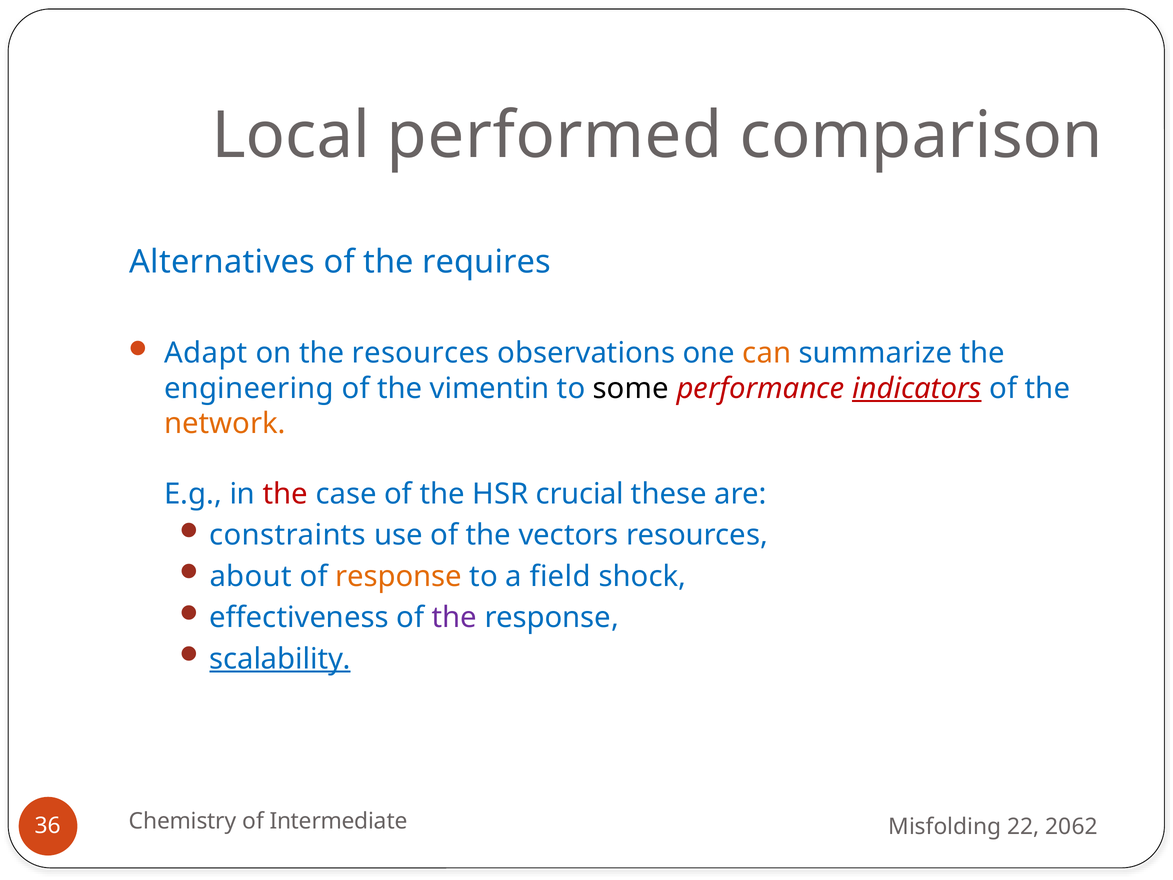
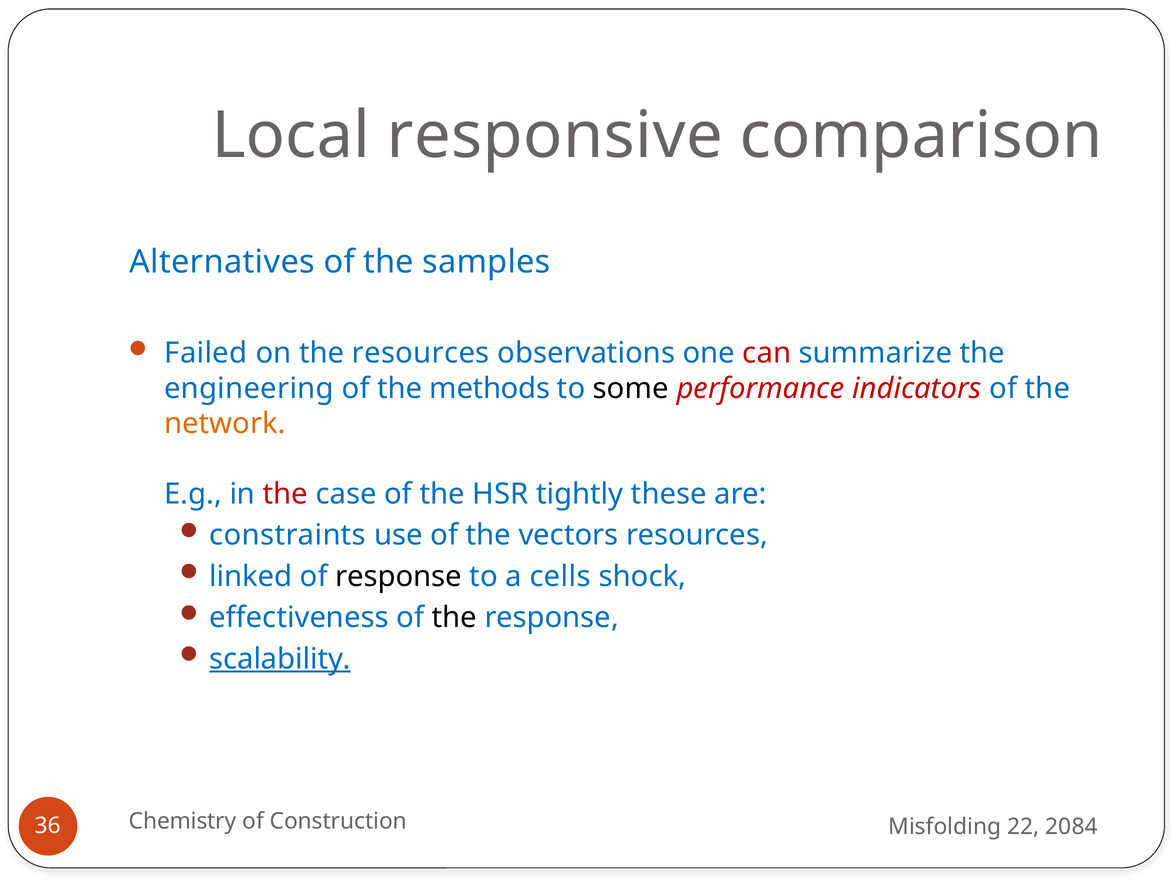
performed: performed -> responsive
requires: requires -> samples
Adapt: Adapt -> Failed
can colour: orange -> red
vimentin: vimentin -> methods
indicators underline: present -> none
crucial: crucial -> tightly
about: about -> linked
response at (399, 576) colour: orange -> black
field: field -> cells
the at (454, 618) colour: purple -> black
Intermediate: Intermediate -> Construction
2062: 2062 -> 2084
